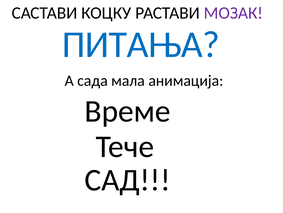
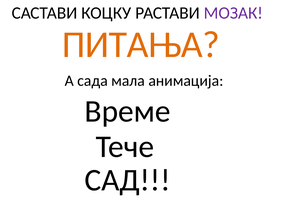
ПИТАЊА colour: blue -> orange
